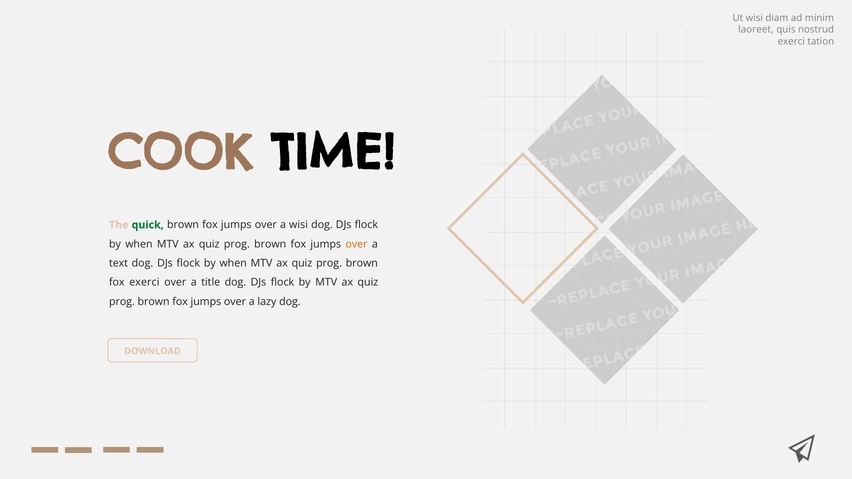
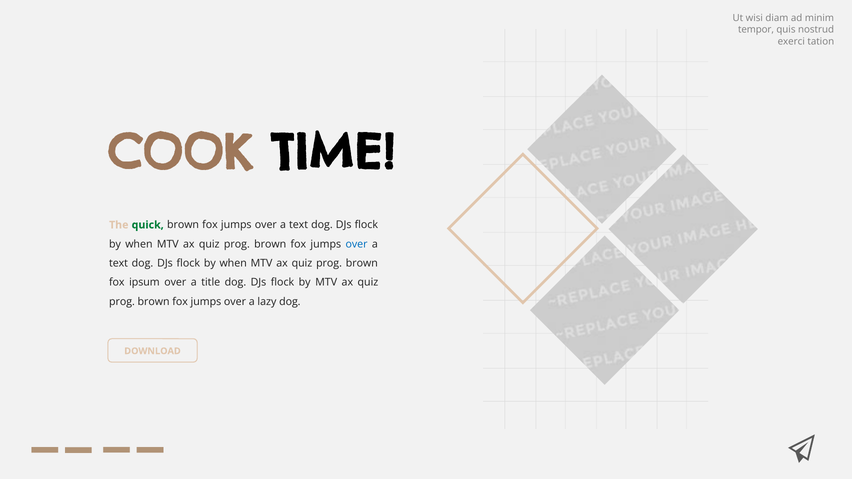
laoreet: laoreet -> tempor
wisi at (299, 225): wisi -> text
over at (357, 244) colour: orange -> blue
fox exerci: exerci -> ipsum
